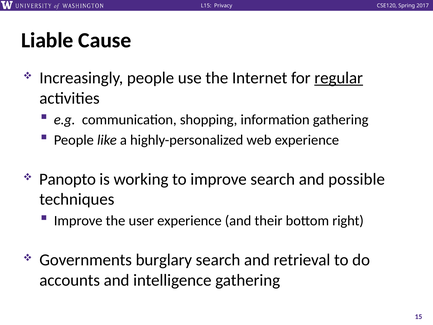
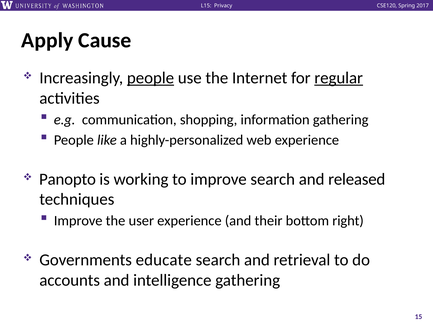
Liable: Liable -> Apply
people at (151, 78) underline: none -> present
possible: possible -> released
burglary: burglary -> educate
